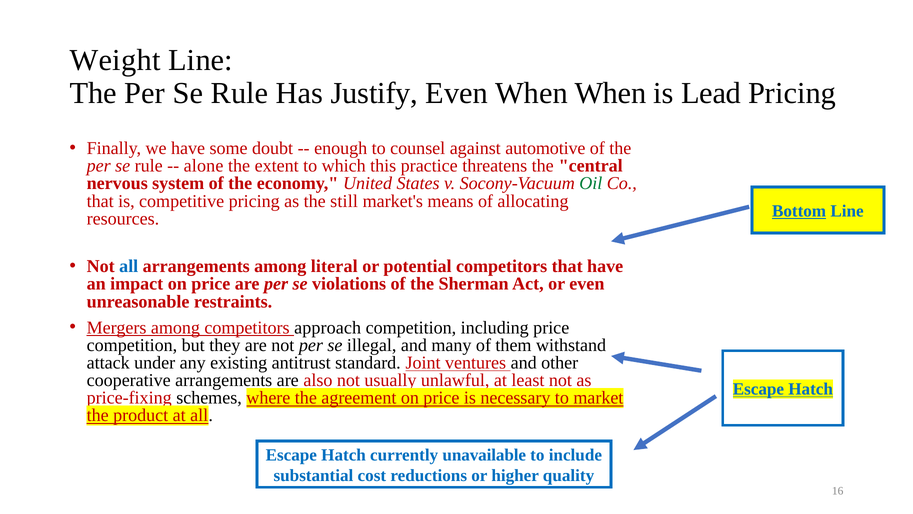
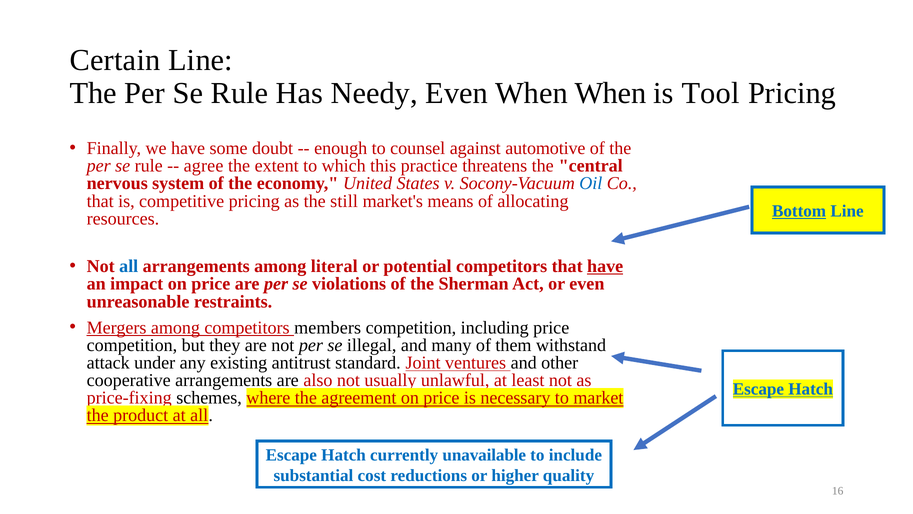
Weight: Weight -> Certain
Justify: Justify -> Needy
Lead: Lead -> Tool
alone: alone -> agree
Oil colour: green -> blue
have at (605, 266) underline: none -> present
approach: approach -> members
